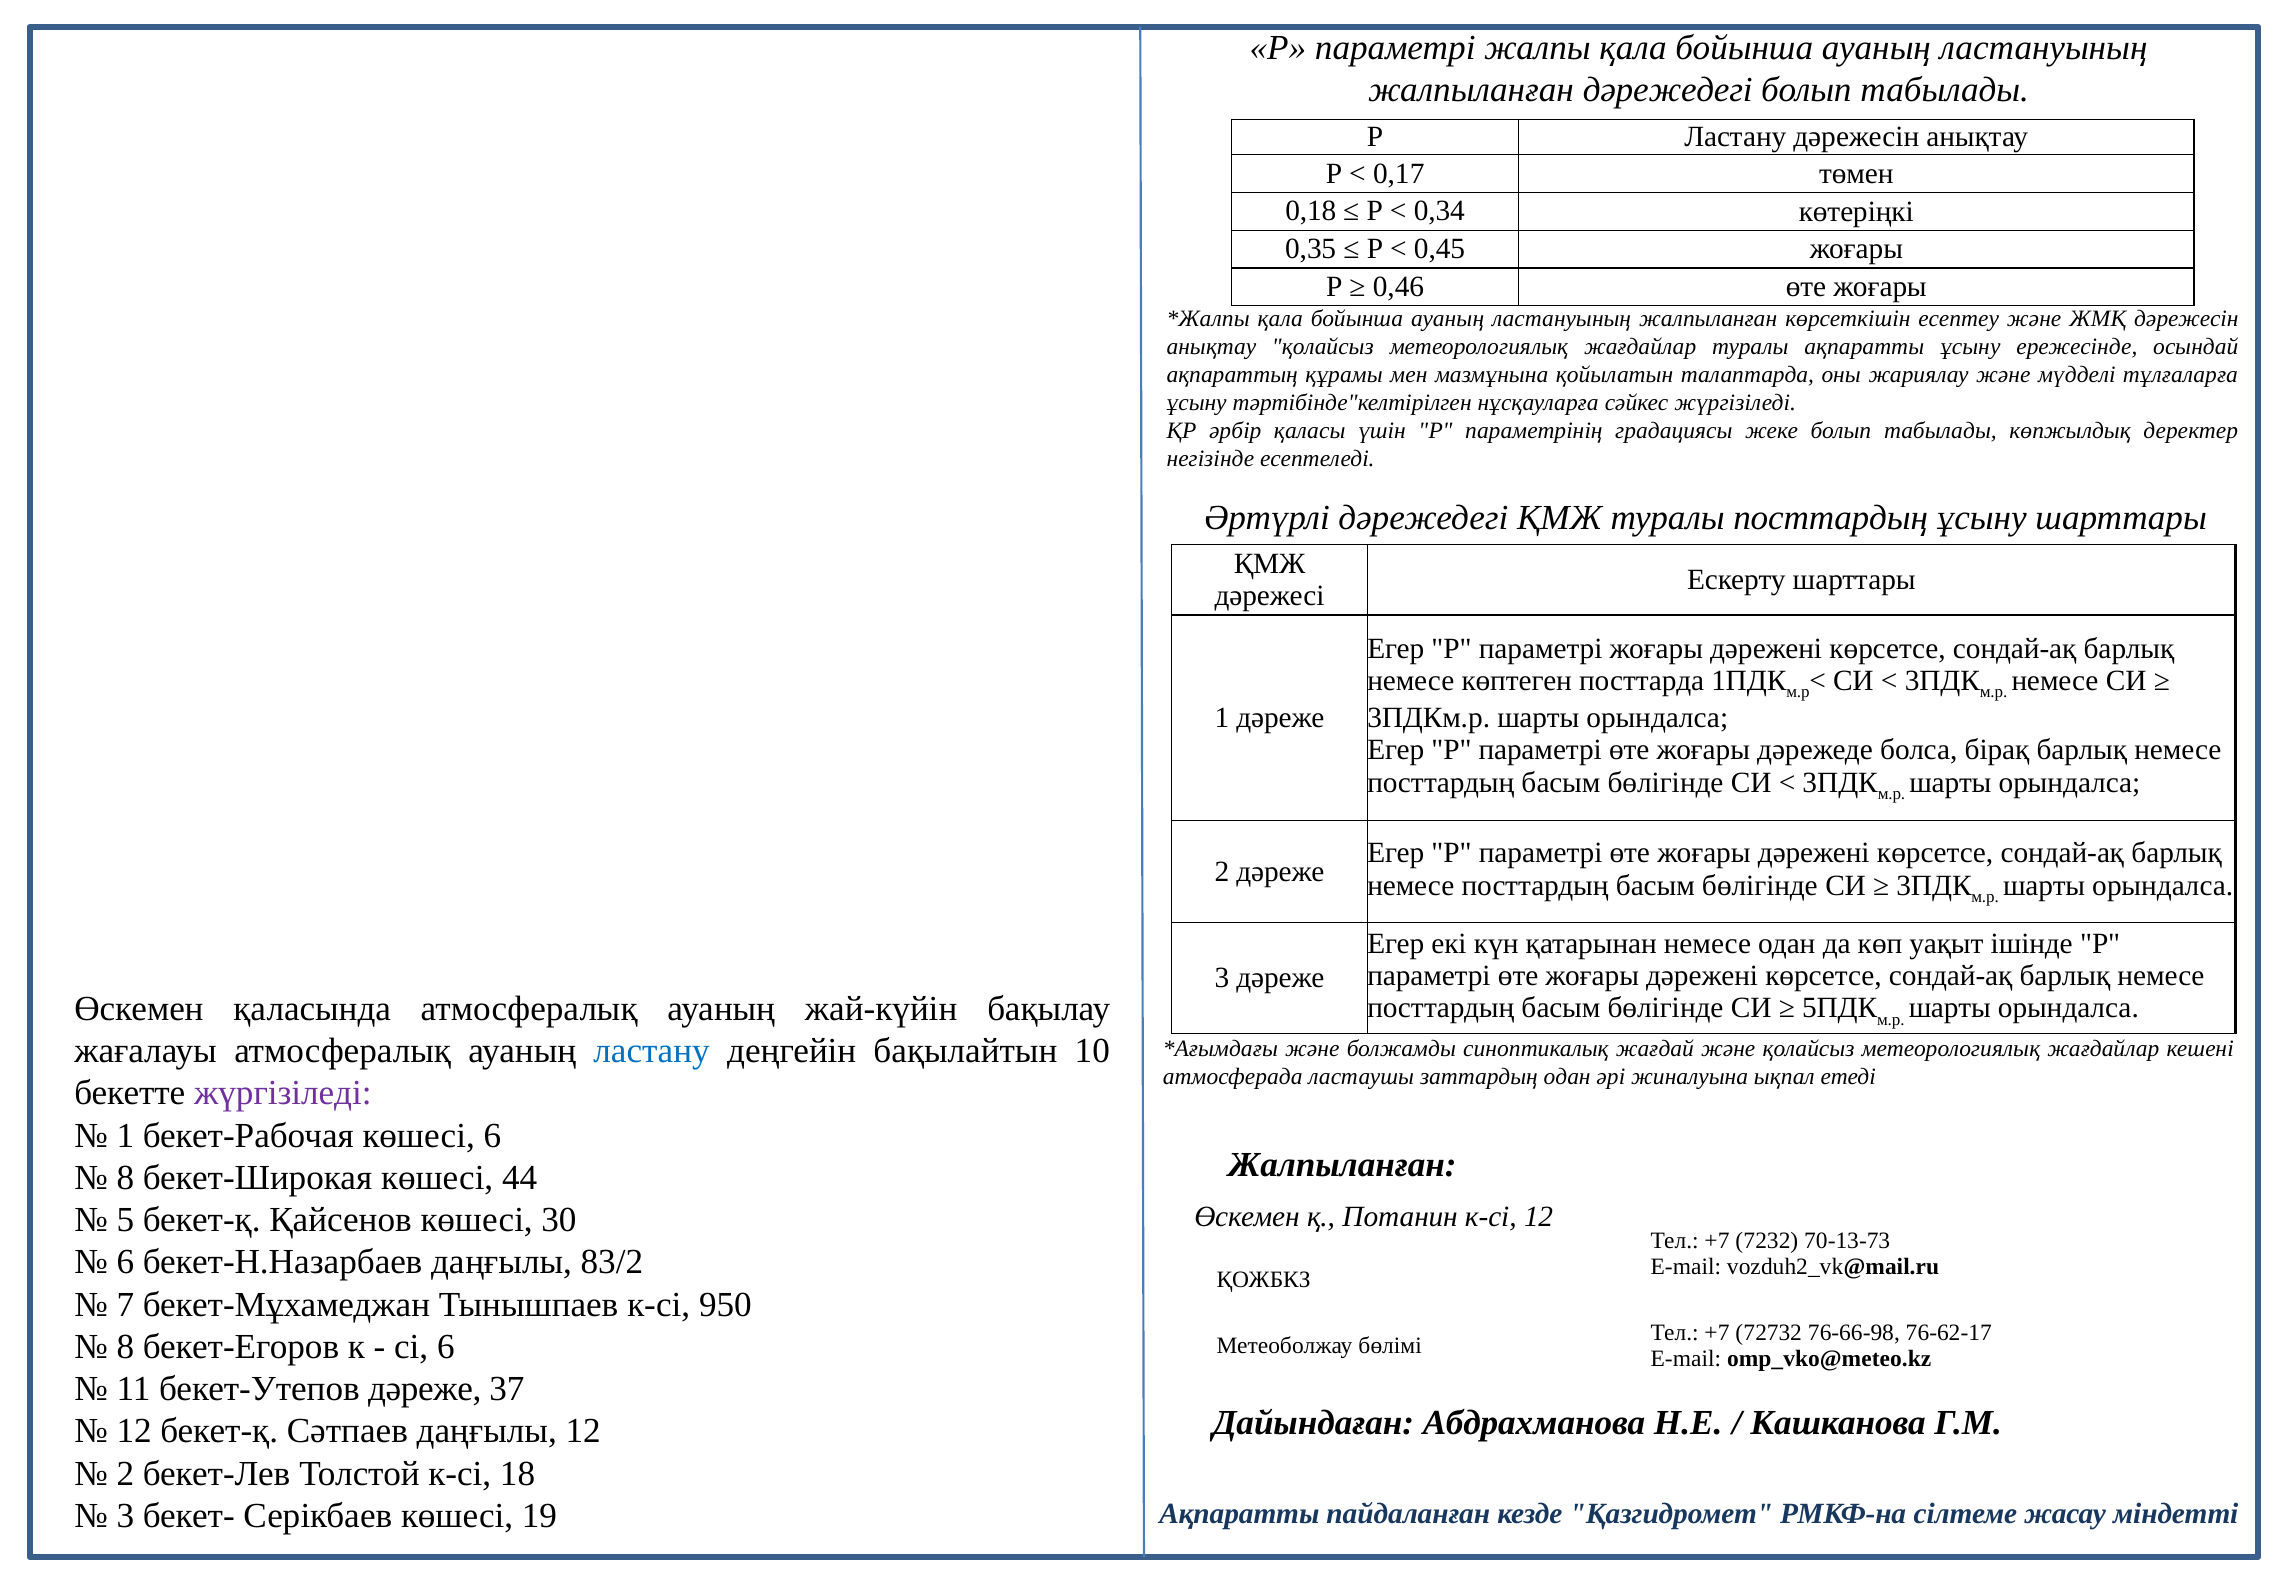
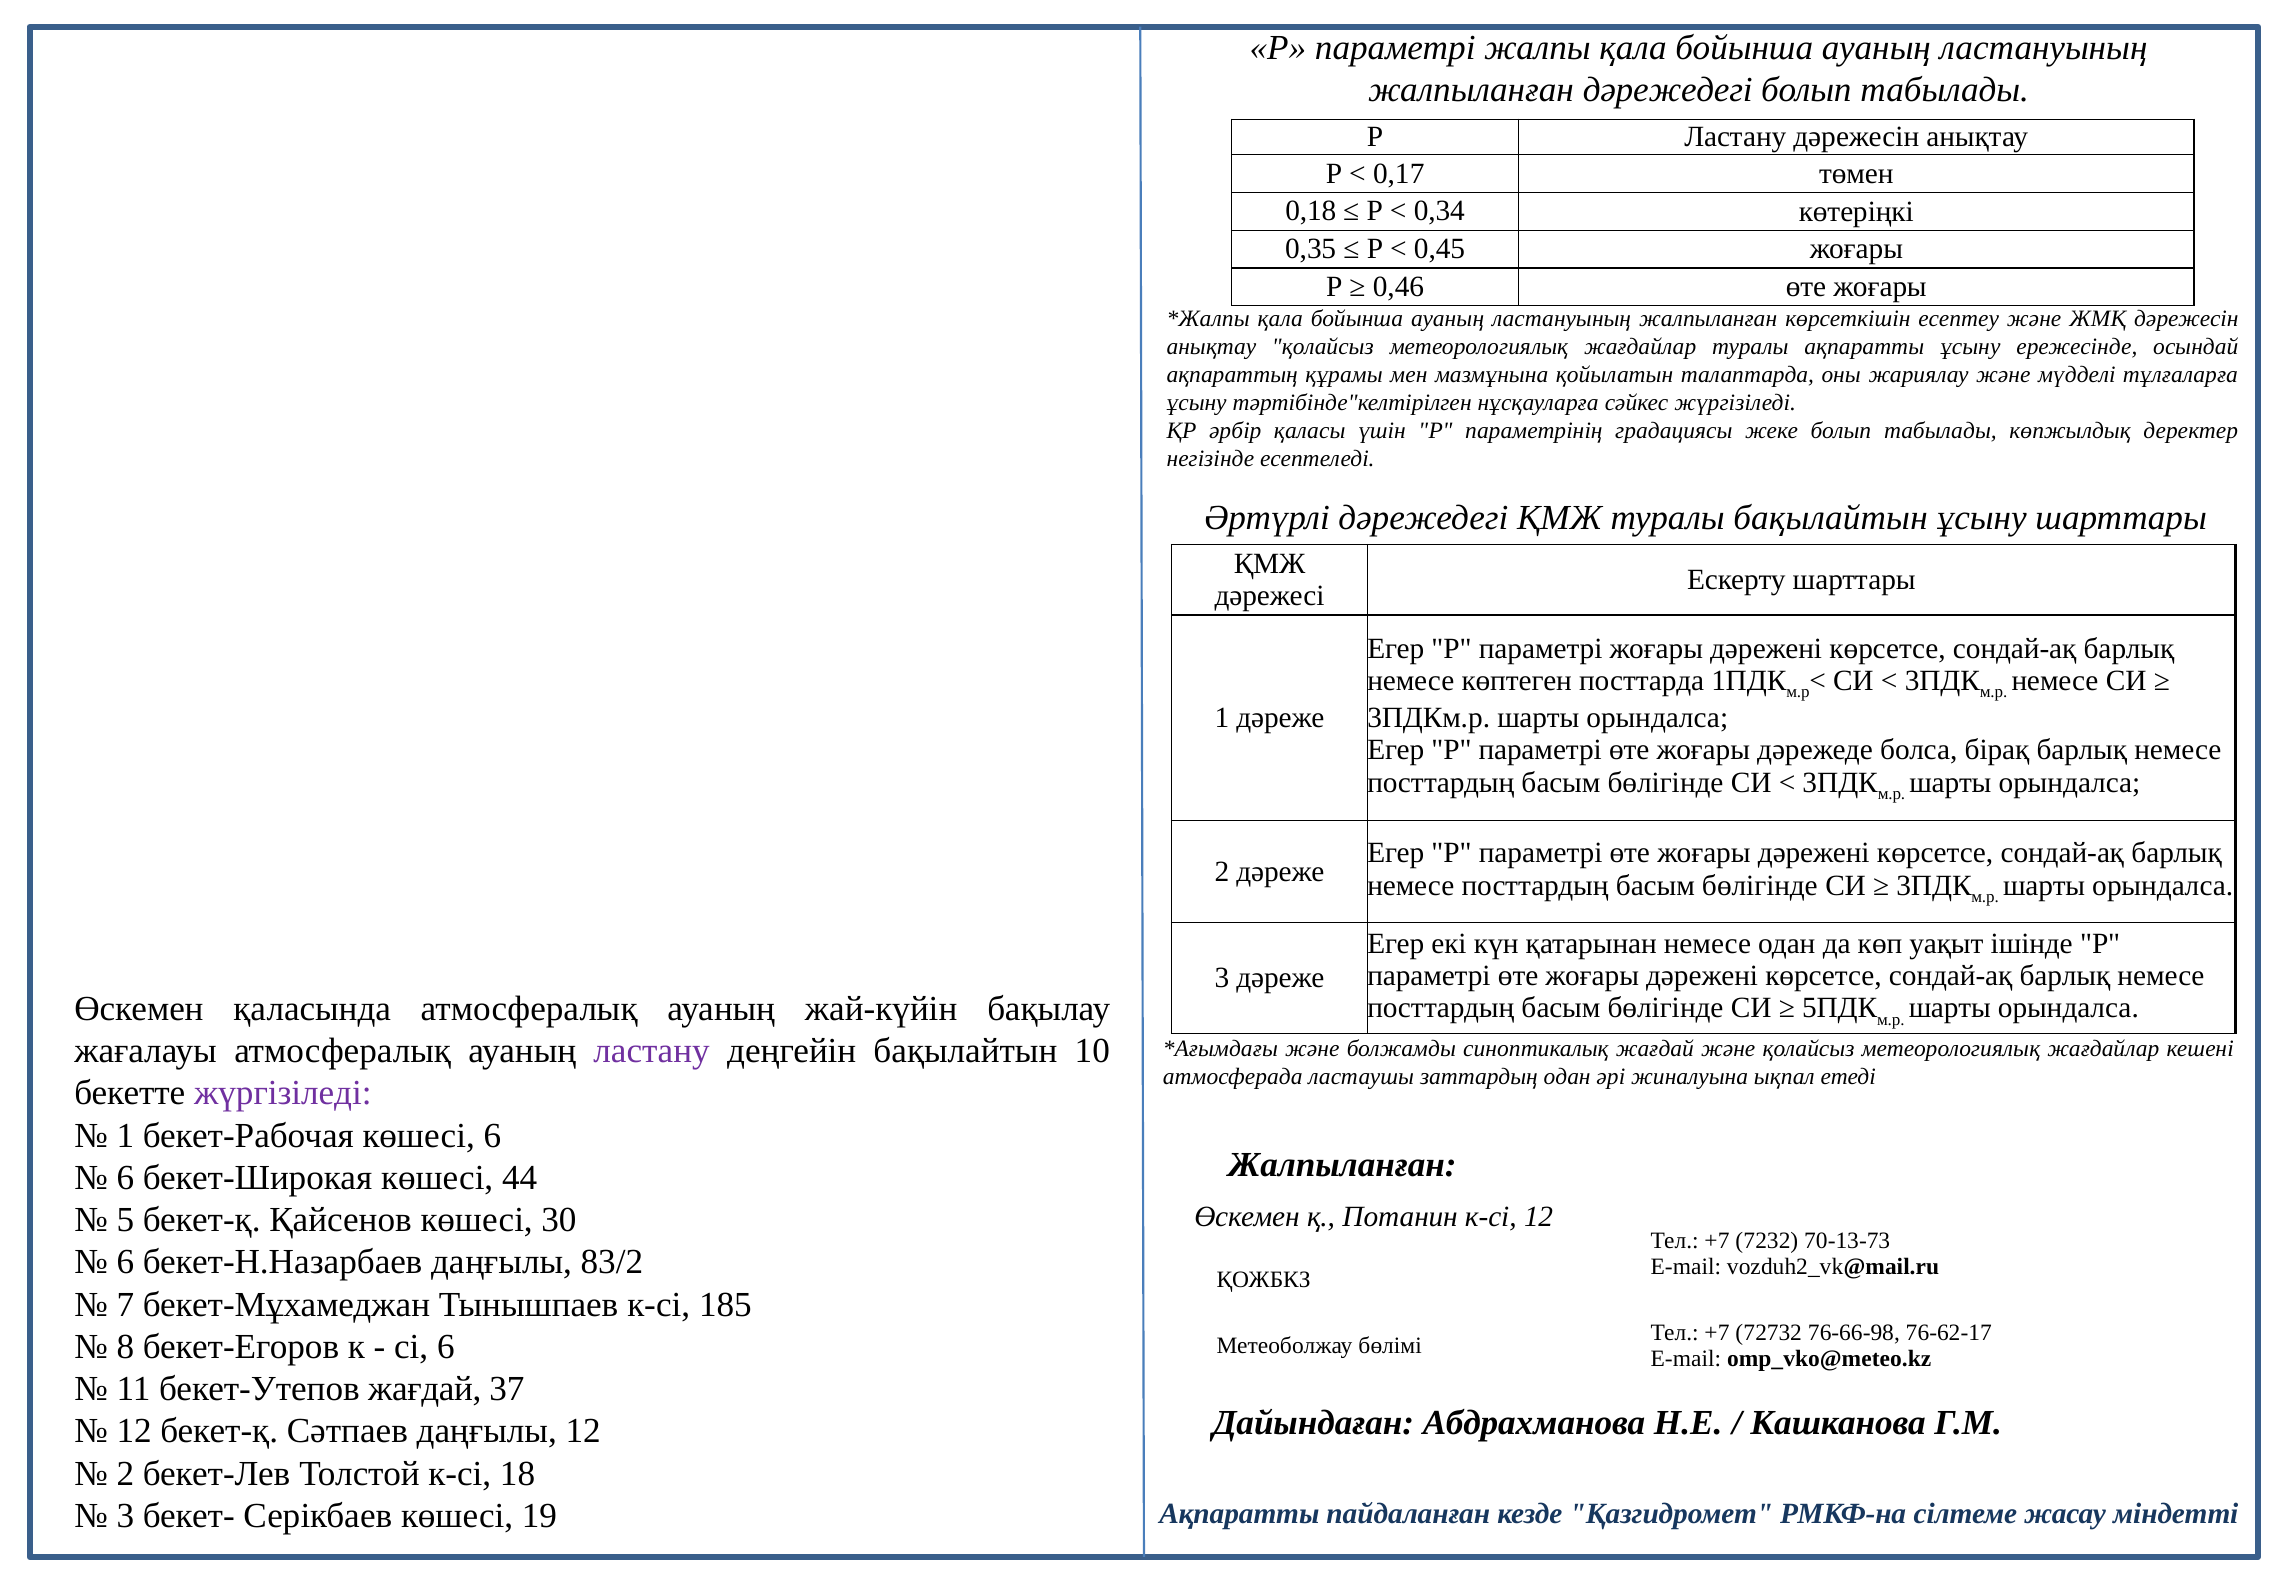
туралы посттардың: посттардың -> бақылайтын
ластану at (652, 1051) colour: blue -> purple
8 at (125, 1178): 8 -> 6
950: 950 -> 185
бекет-Утепов дәреже: дәреже -> жағдай
